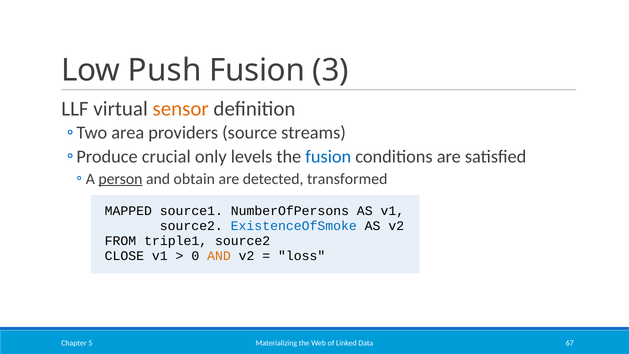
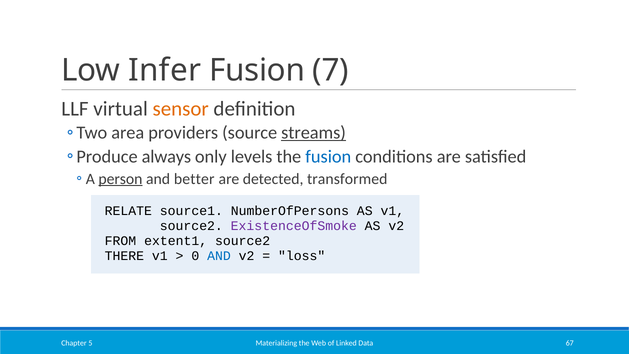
Push: Push -> Infer
3: 3 -> 7
streams underline: none -> present
crucial: crucial -> always
obtain: obtain -> better
MAPPED: MAPPED -> RELATE
ExistenceOfSmoke colour: blue -> purple
triple1: triple1 -> extent1
CLOSE: CLOSE -> THERE
AND at (219, 256) colour: orange -> blue
